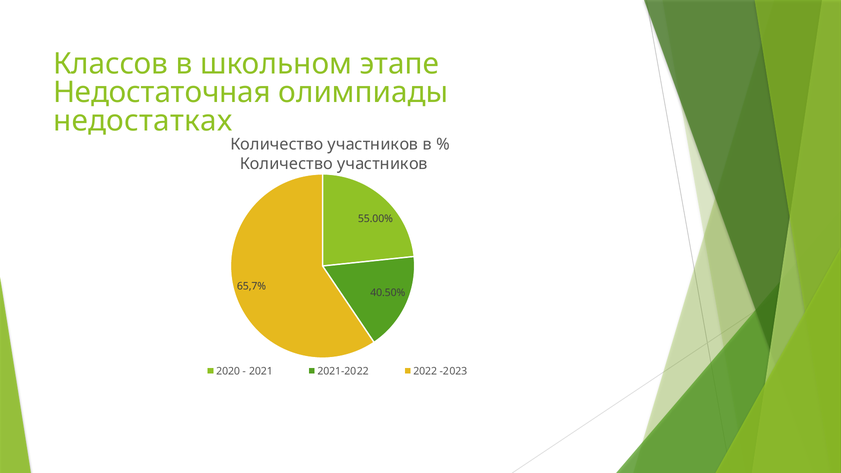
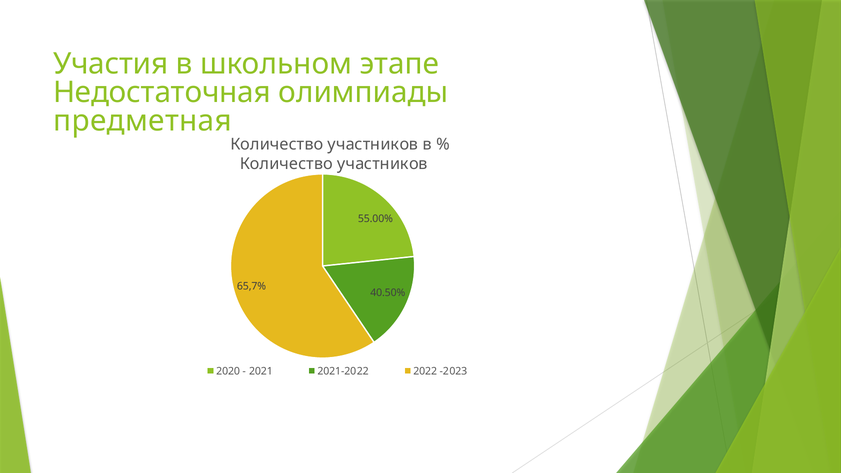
Классов: Классов -> Участия
недостатках: недостатках -> предметная
